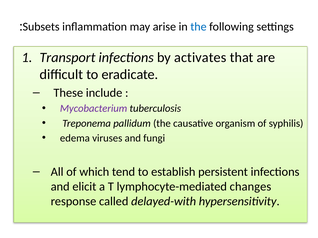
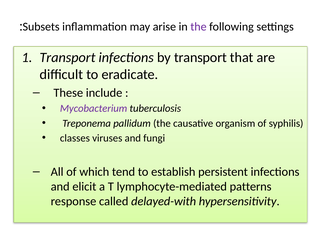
the at (198, 27) colour: blue -> purple
by activates: activates -> transport
edema: edema -> classes
changes: changes -> patterns
